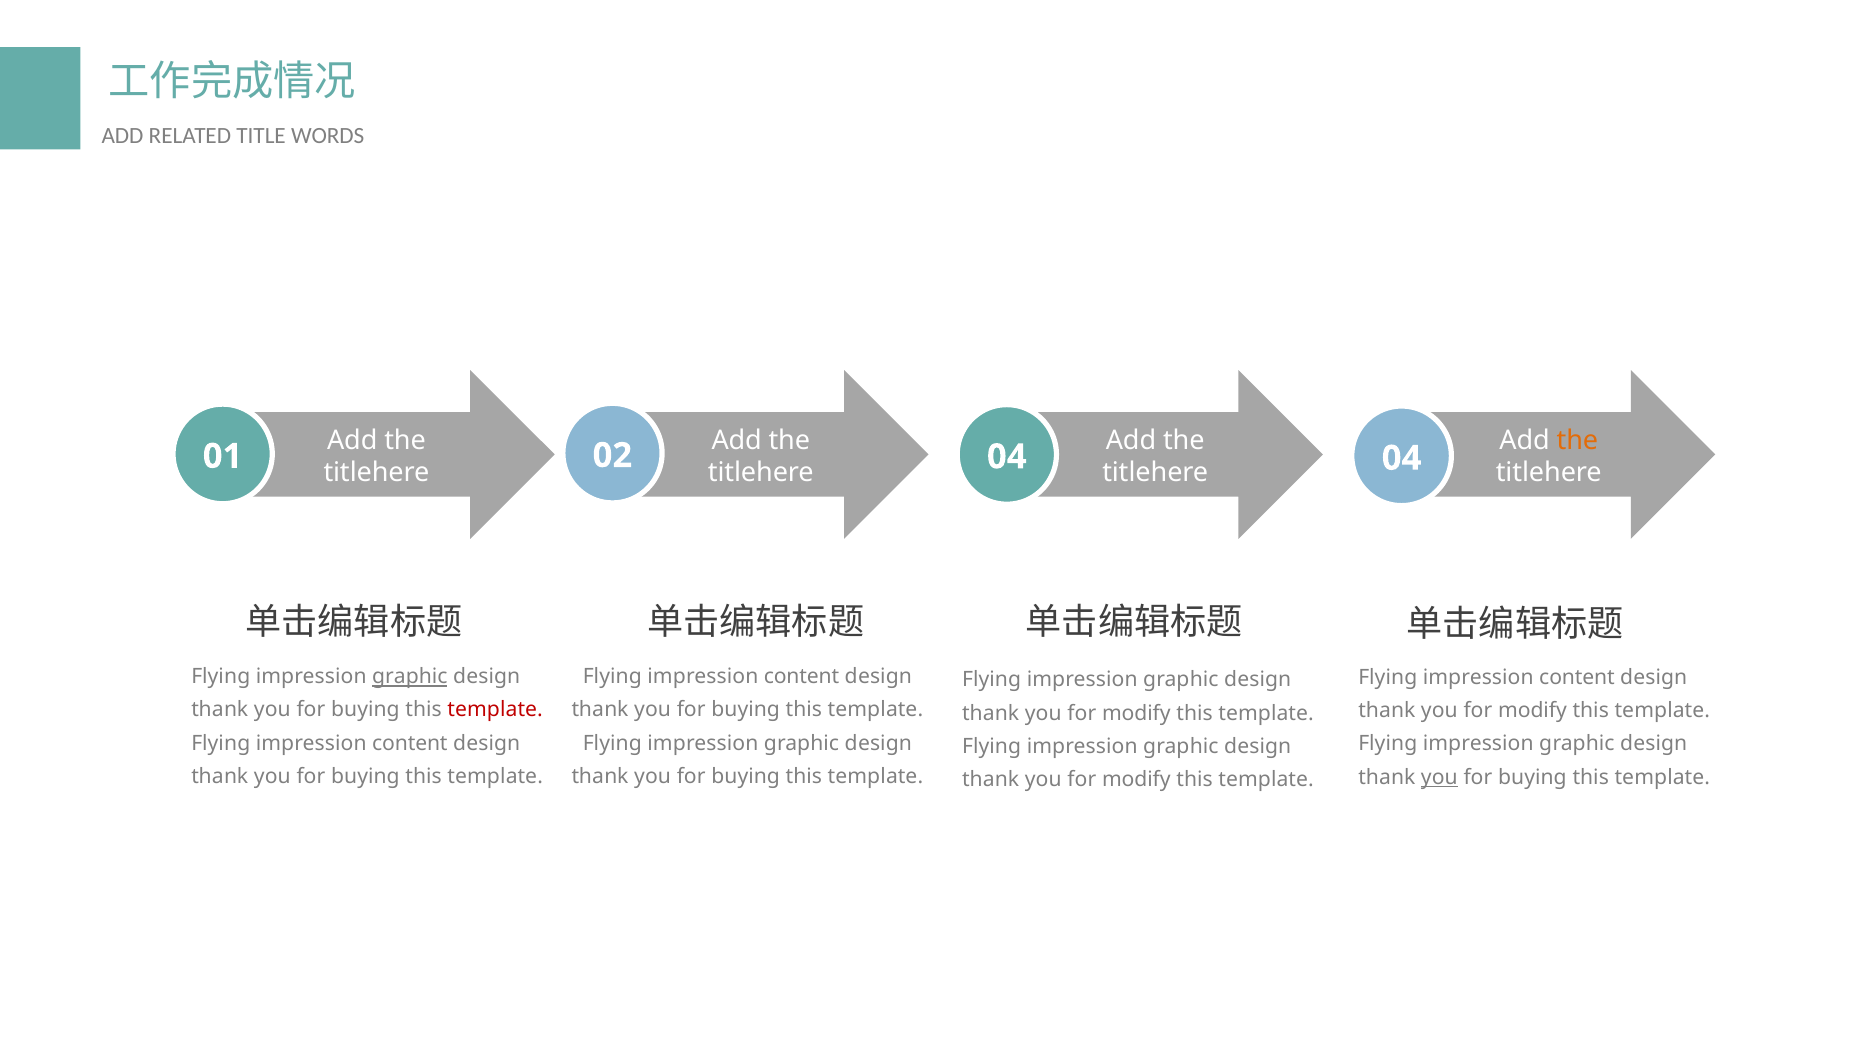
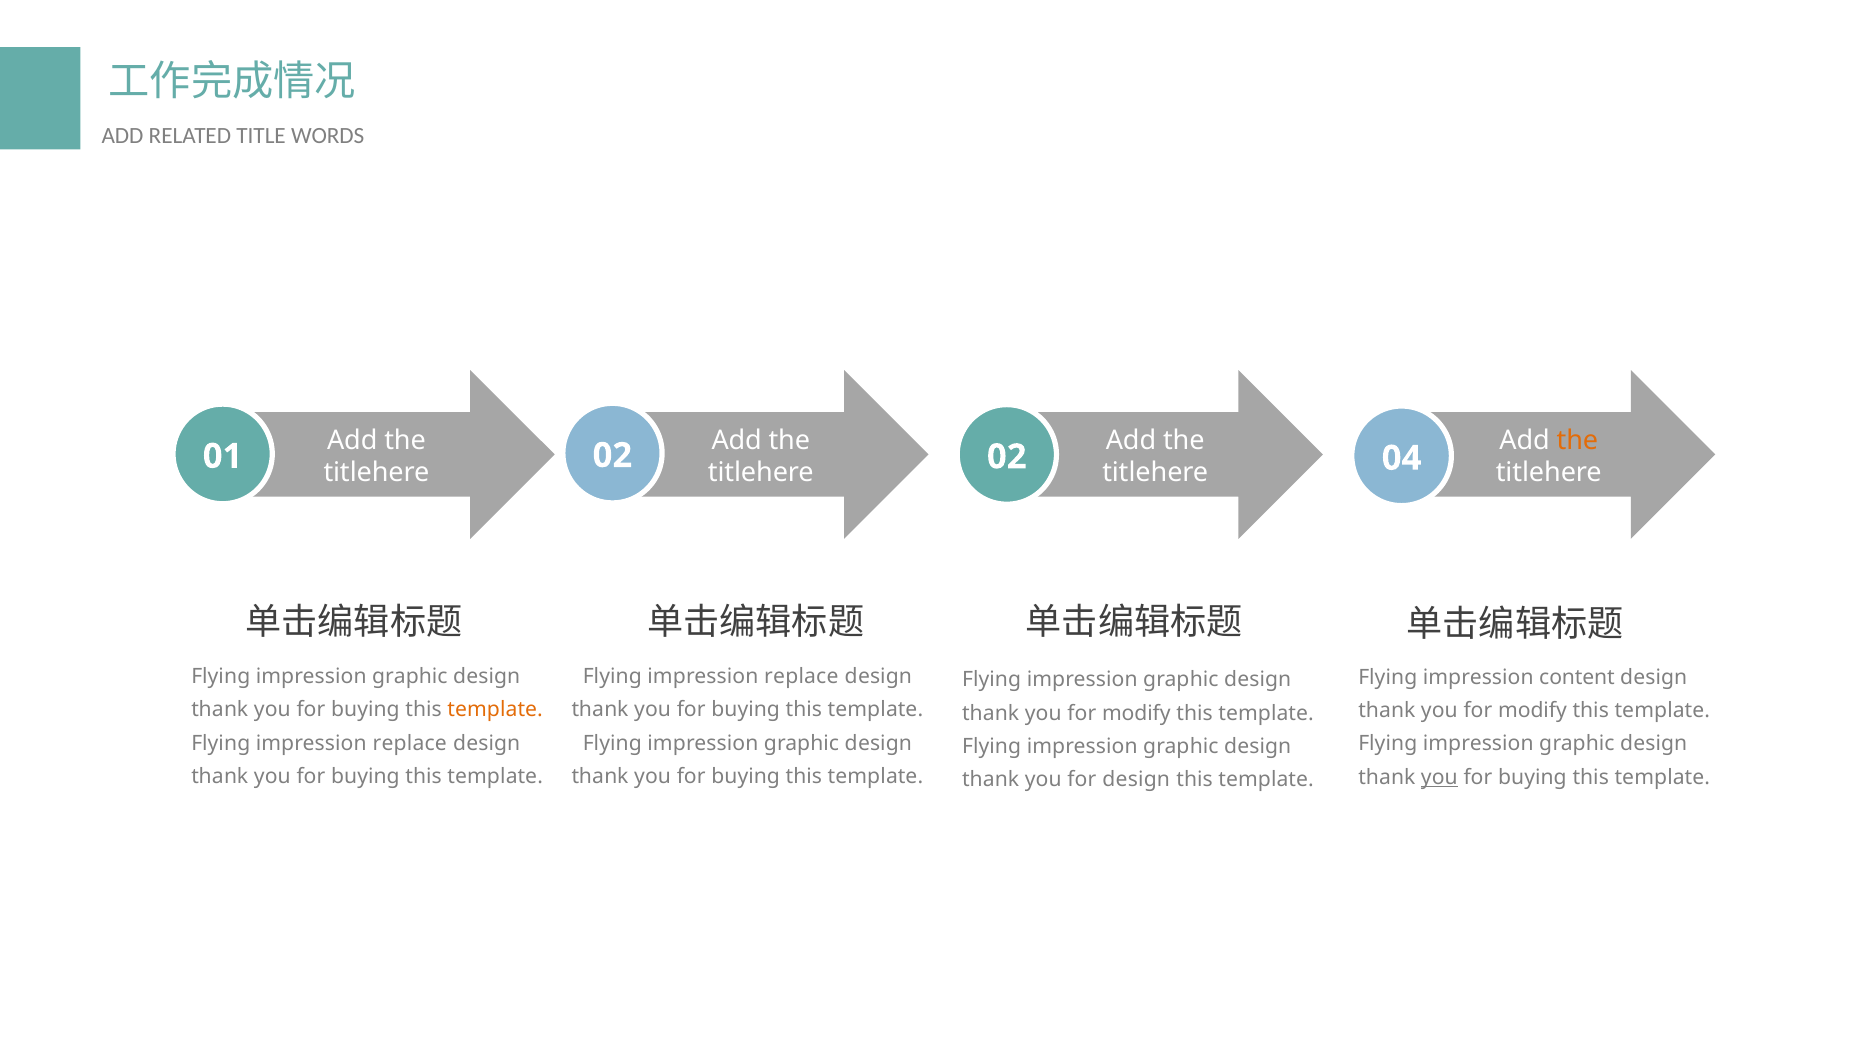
02 04: 04 -> 02
graphic at (410, 677) underline: present -> none
content at (802, 677): content -> replace
template at (495, 710) colour: red -> orange
content at (410, 743): content -> replace
modify at (1136, 779): modify -> design
